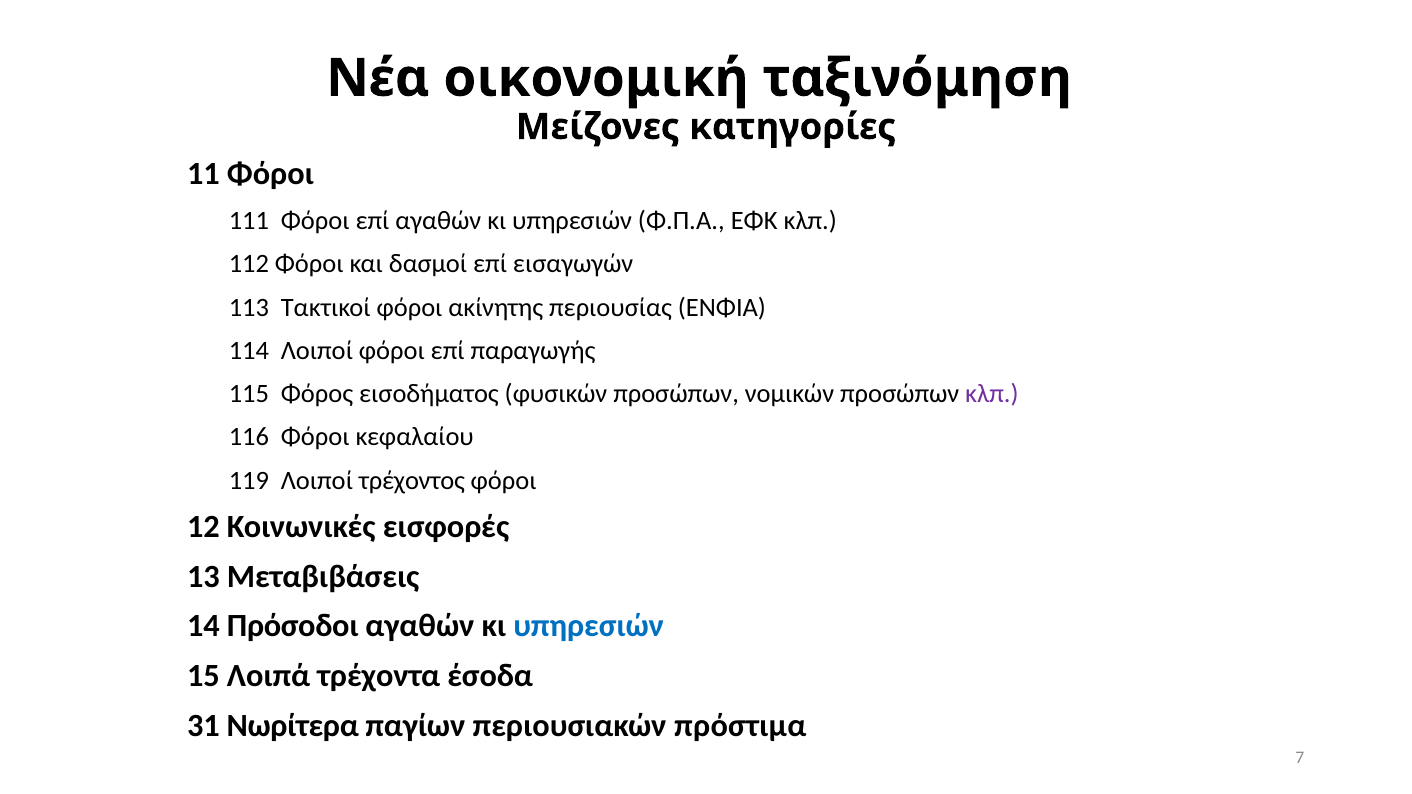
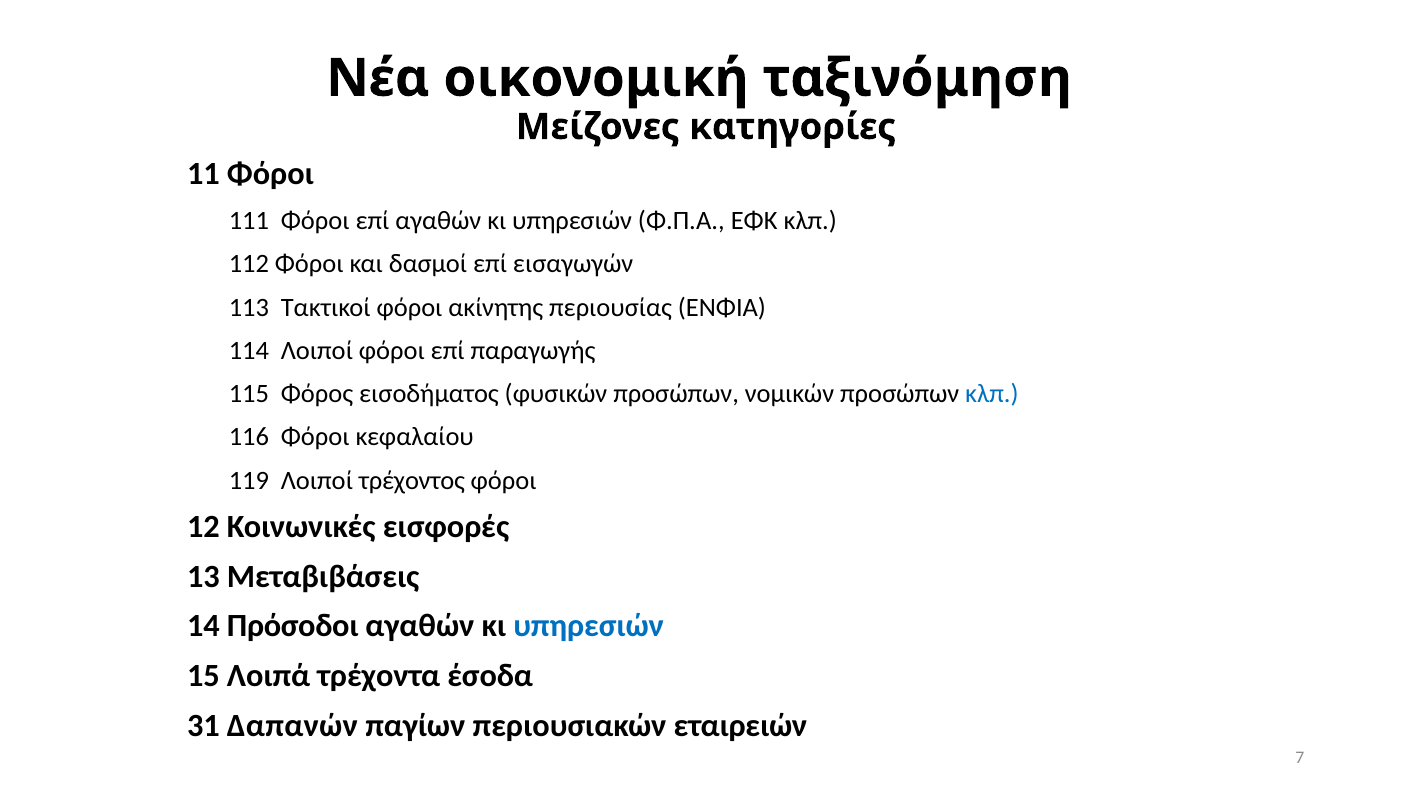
κλπ at (992, 394) colour: purple -> blue
Νωρίτερα: Νωρίτερα -> Δαπανών
πρόστιμα: πρόστιμα -> εταιρειών
